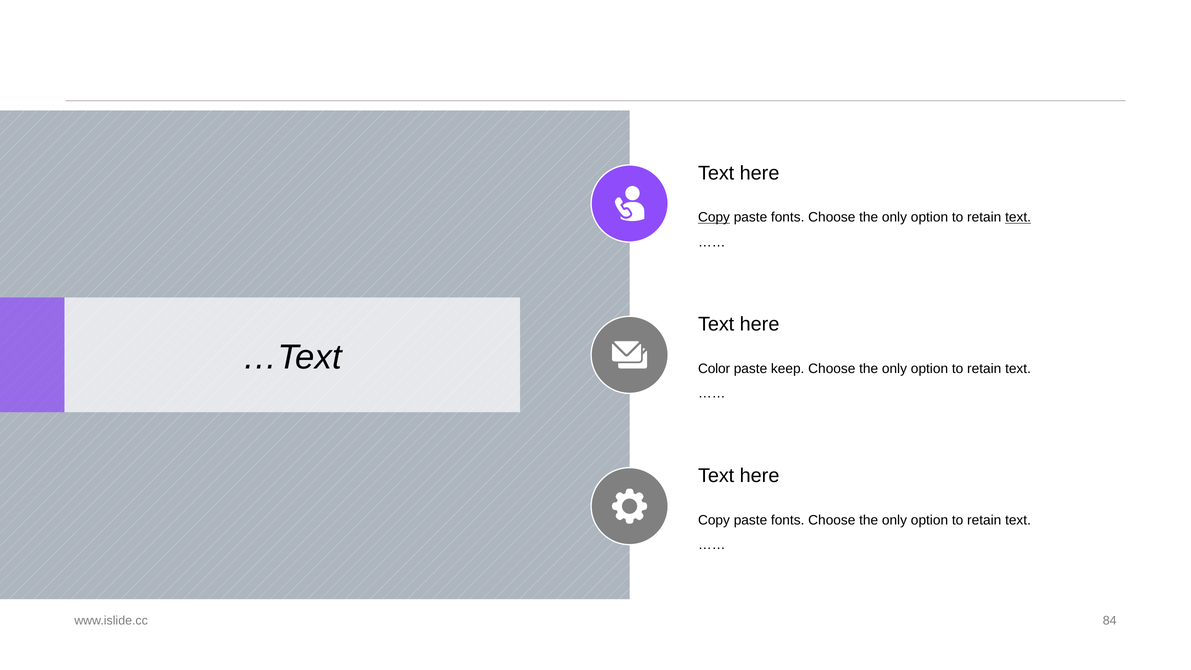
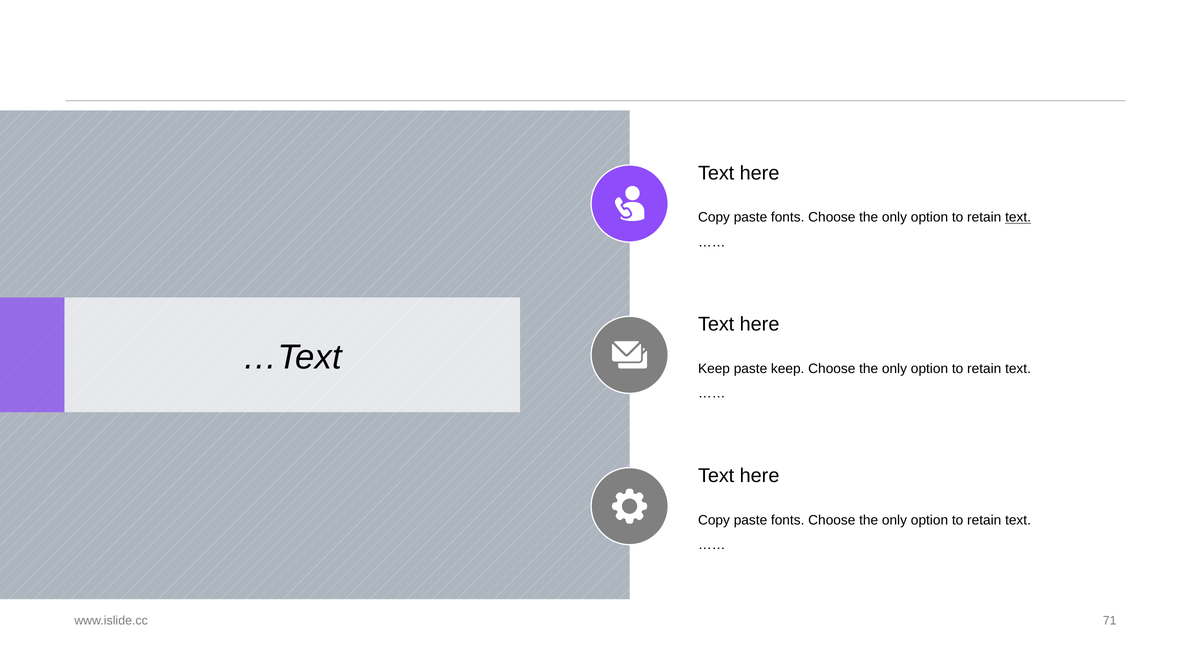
Copy at (714, 217) underline: present -> none
Color at (714, 369): Color -> Keep
84: 84 -> 71
